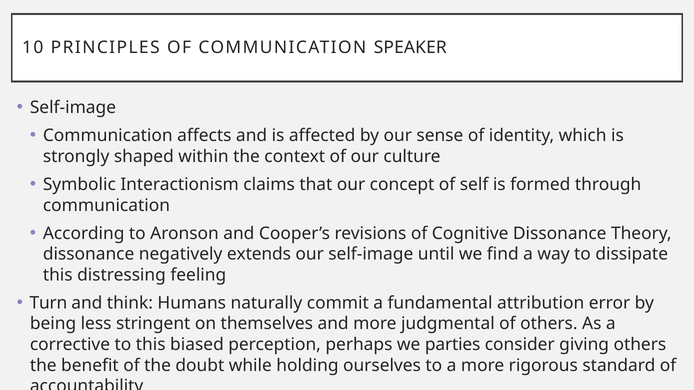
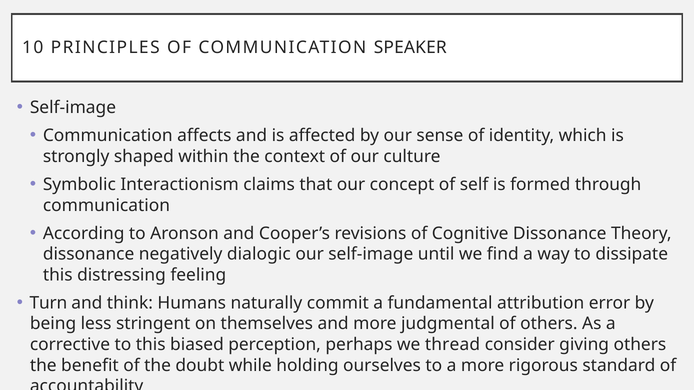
extends: extends -> dialogic
parties: parties -> thread
